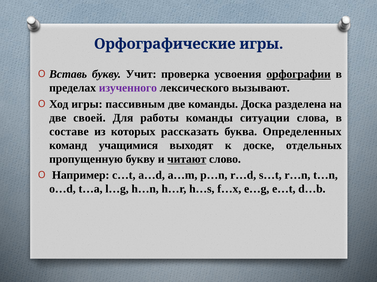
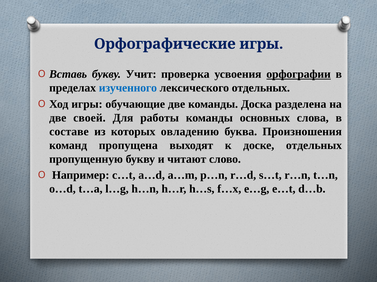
изученного colour: purple -> blue
лексического вызывают: вызывают -> отдельных
пассивным: пассивным -> обучающие
ситуации: ситуации -> основных
рассказать: рассказать -> овладению
Определенных: Определенных -> Произношения
учащимися: учащимися -> пропущена
читают underline: present -> none
